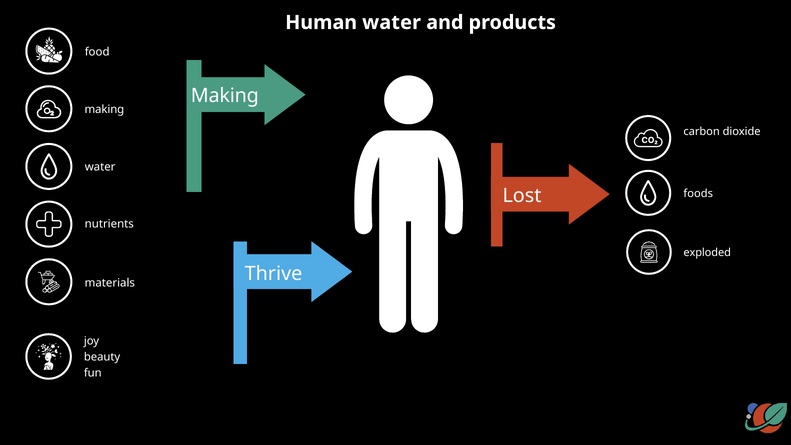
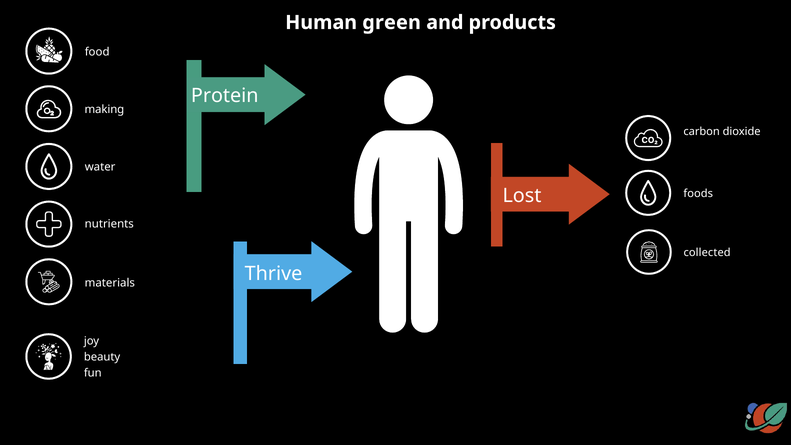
Human water: water -> green
Making at (225, 96): Making -> Protein
exploded: exploded -> collected
